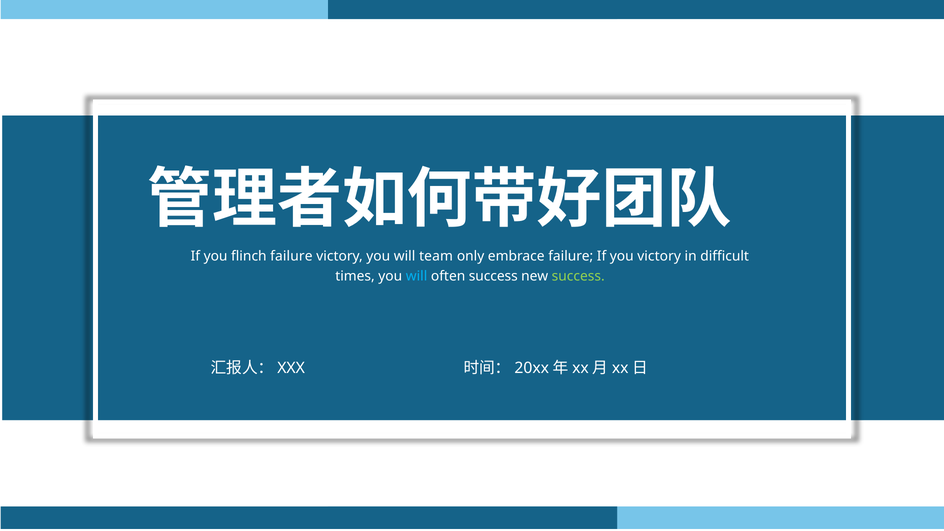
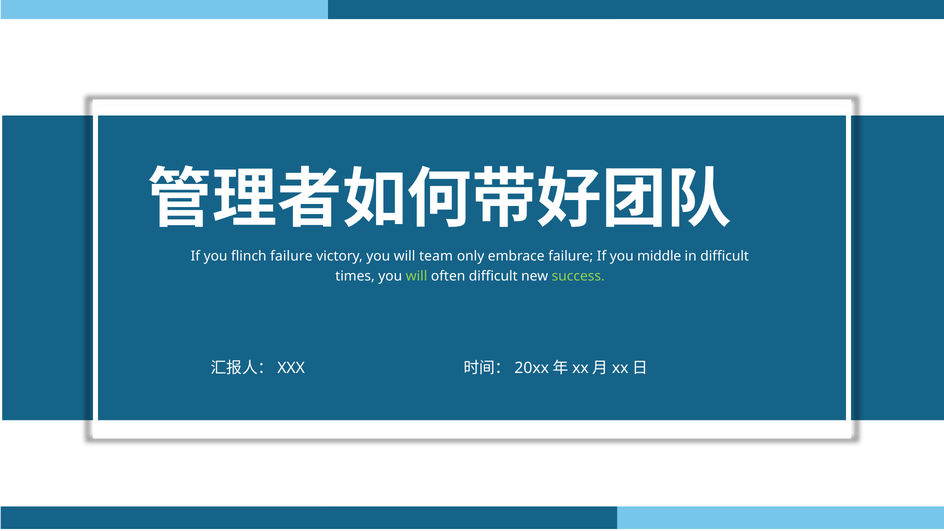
you victory: victory -> middle
will at (417, 276) colour: light blue -> light green
often success: success -> difficult
